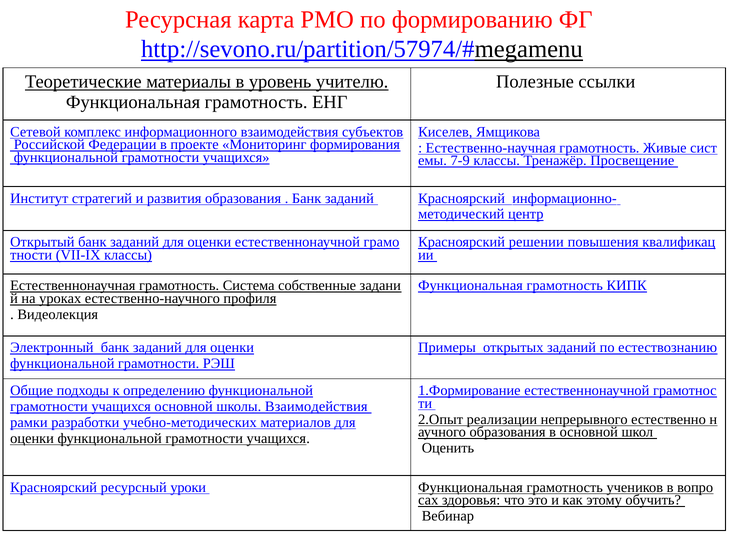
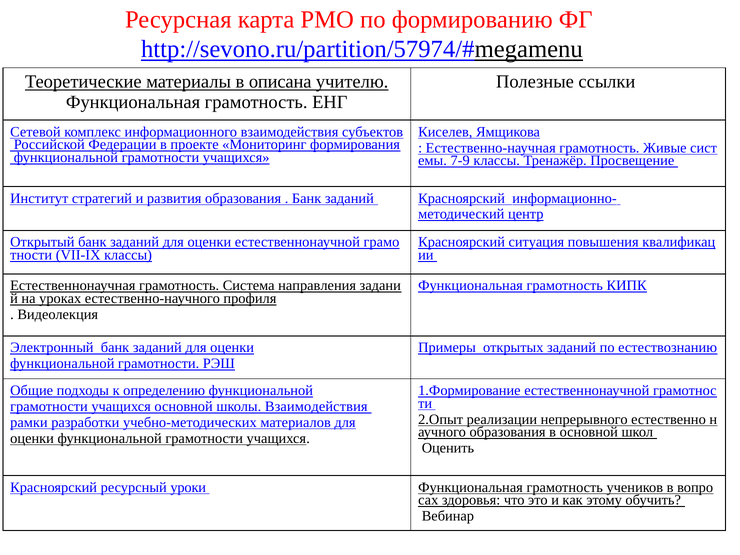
уровень: уровень -> описана
решении: решении -> ситуация
собственные: собственные -> направления
